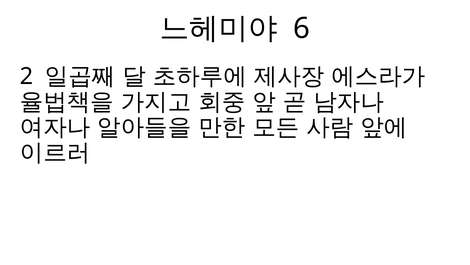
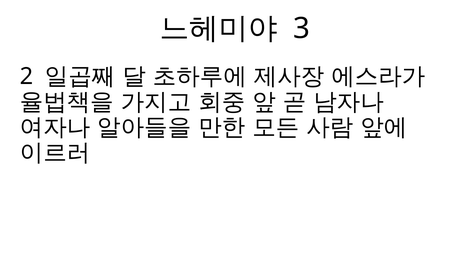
6: 6 -> 3
